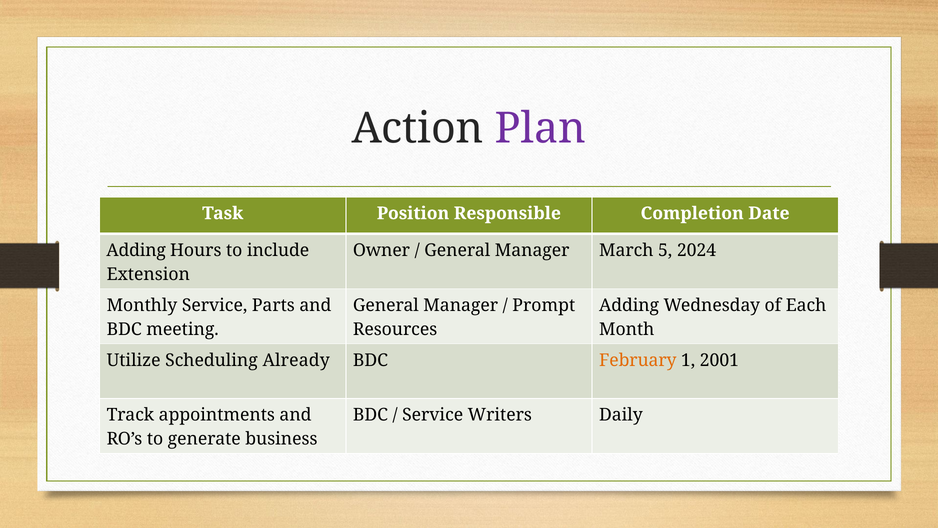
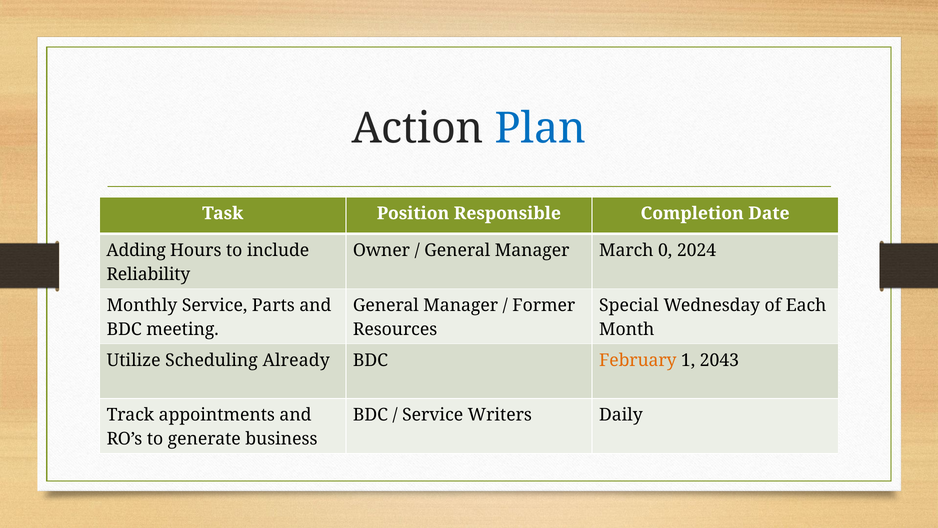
Plan colour: purple -> blue
5: 5 -> 0
Extension: Extension -> Reliability
Prompt: Prompt -> Former
Adding at (629, 305): Adding -> Special
2001: 2001 -> 2043
